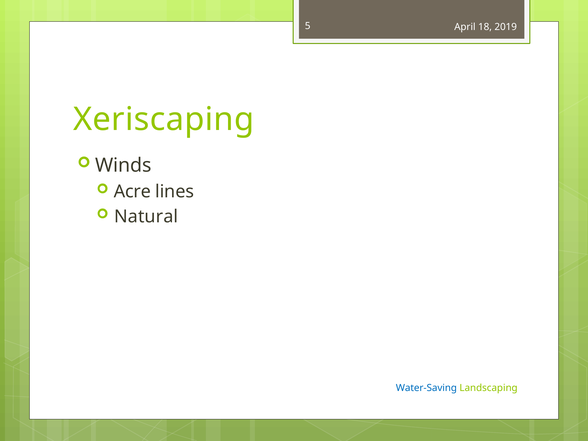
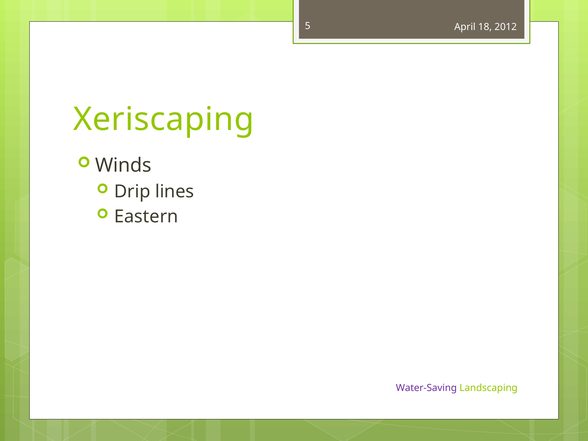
2019: 2019 -> 2012
Acre: Acre -> Drip
Natural: Natural -> Eastern
Water-Saving colour: blue -> purple
